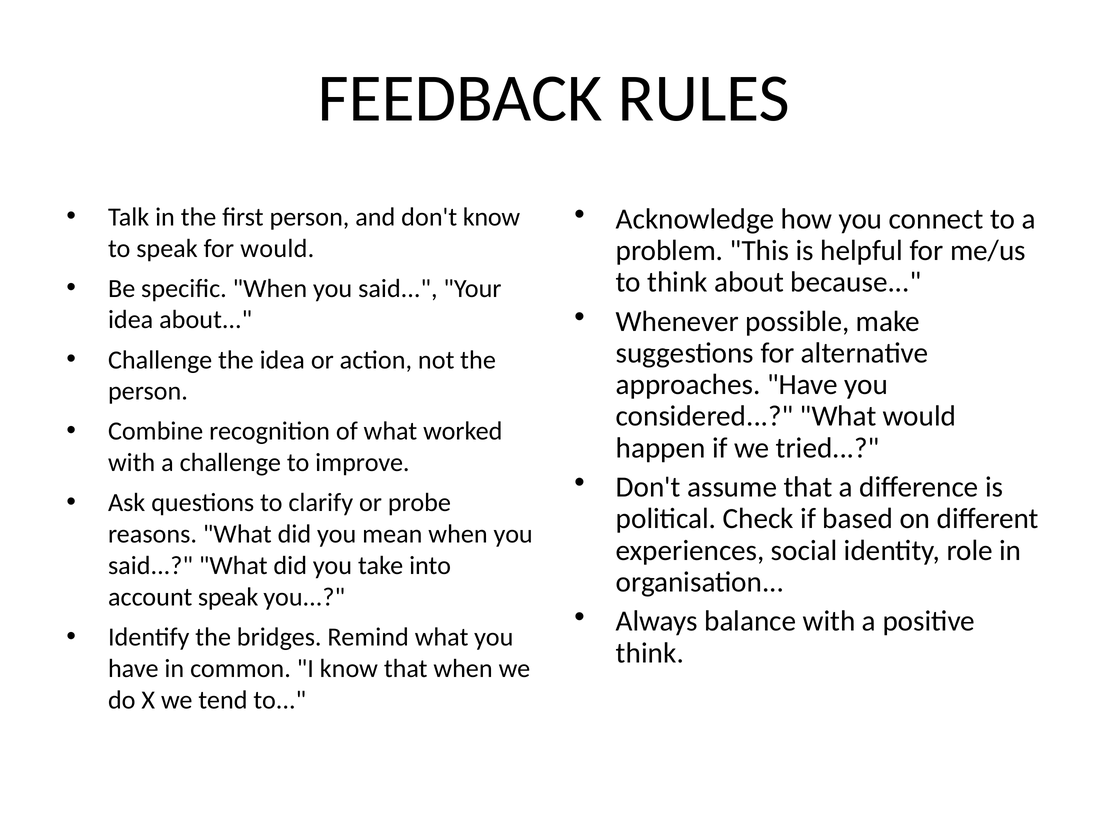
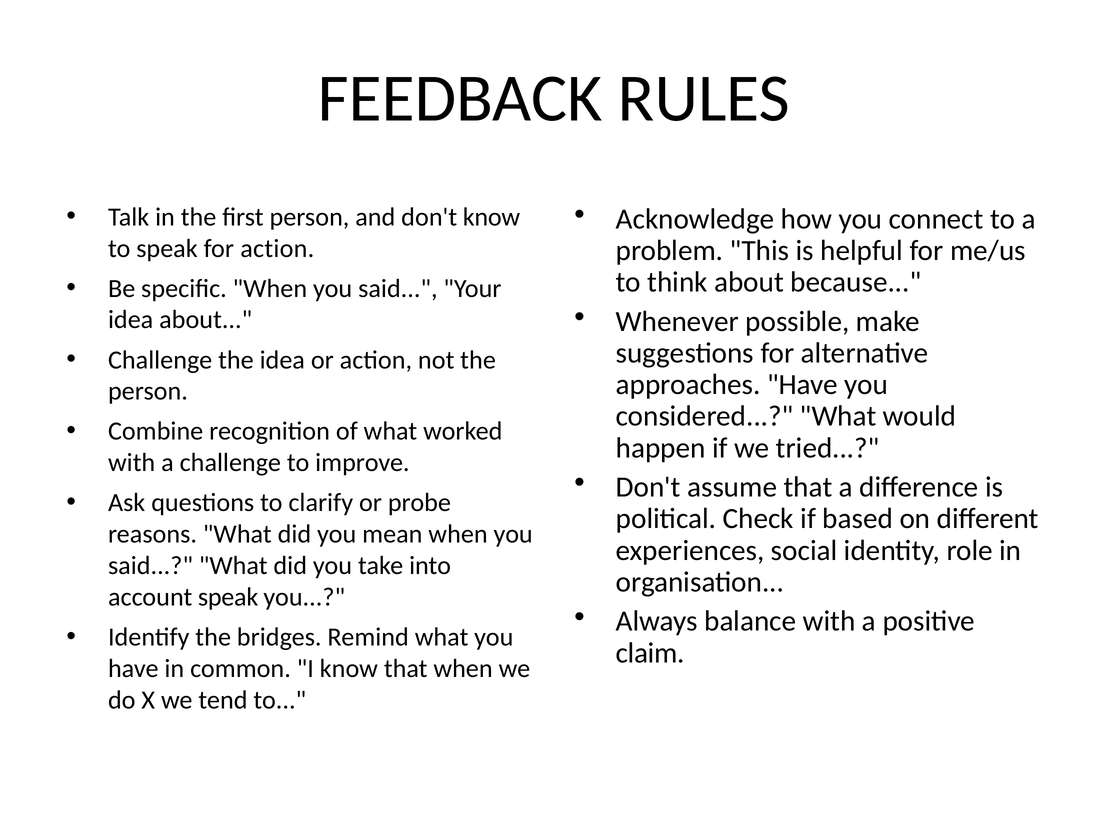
for would: would -> action
think at (650, 653): think -> claim
